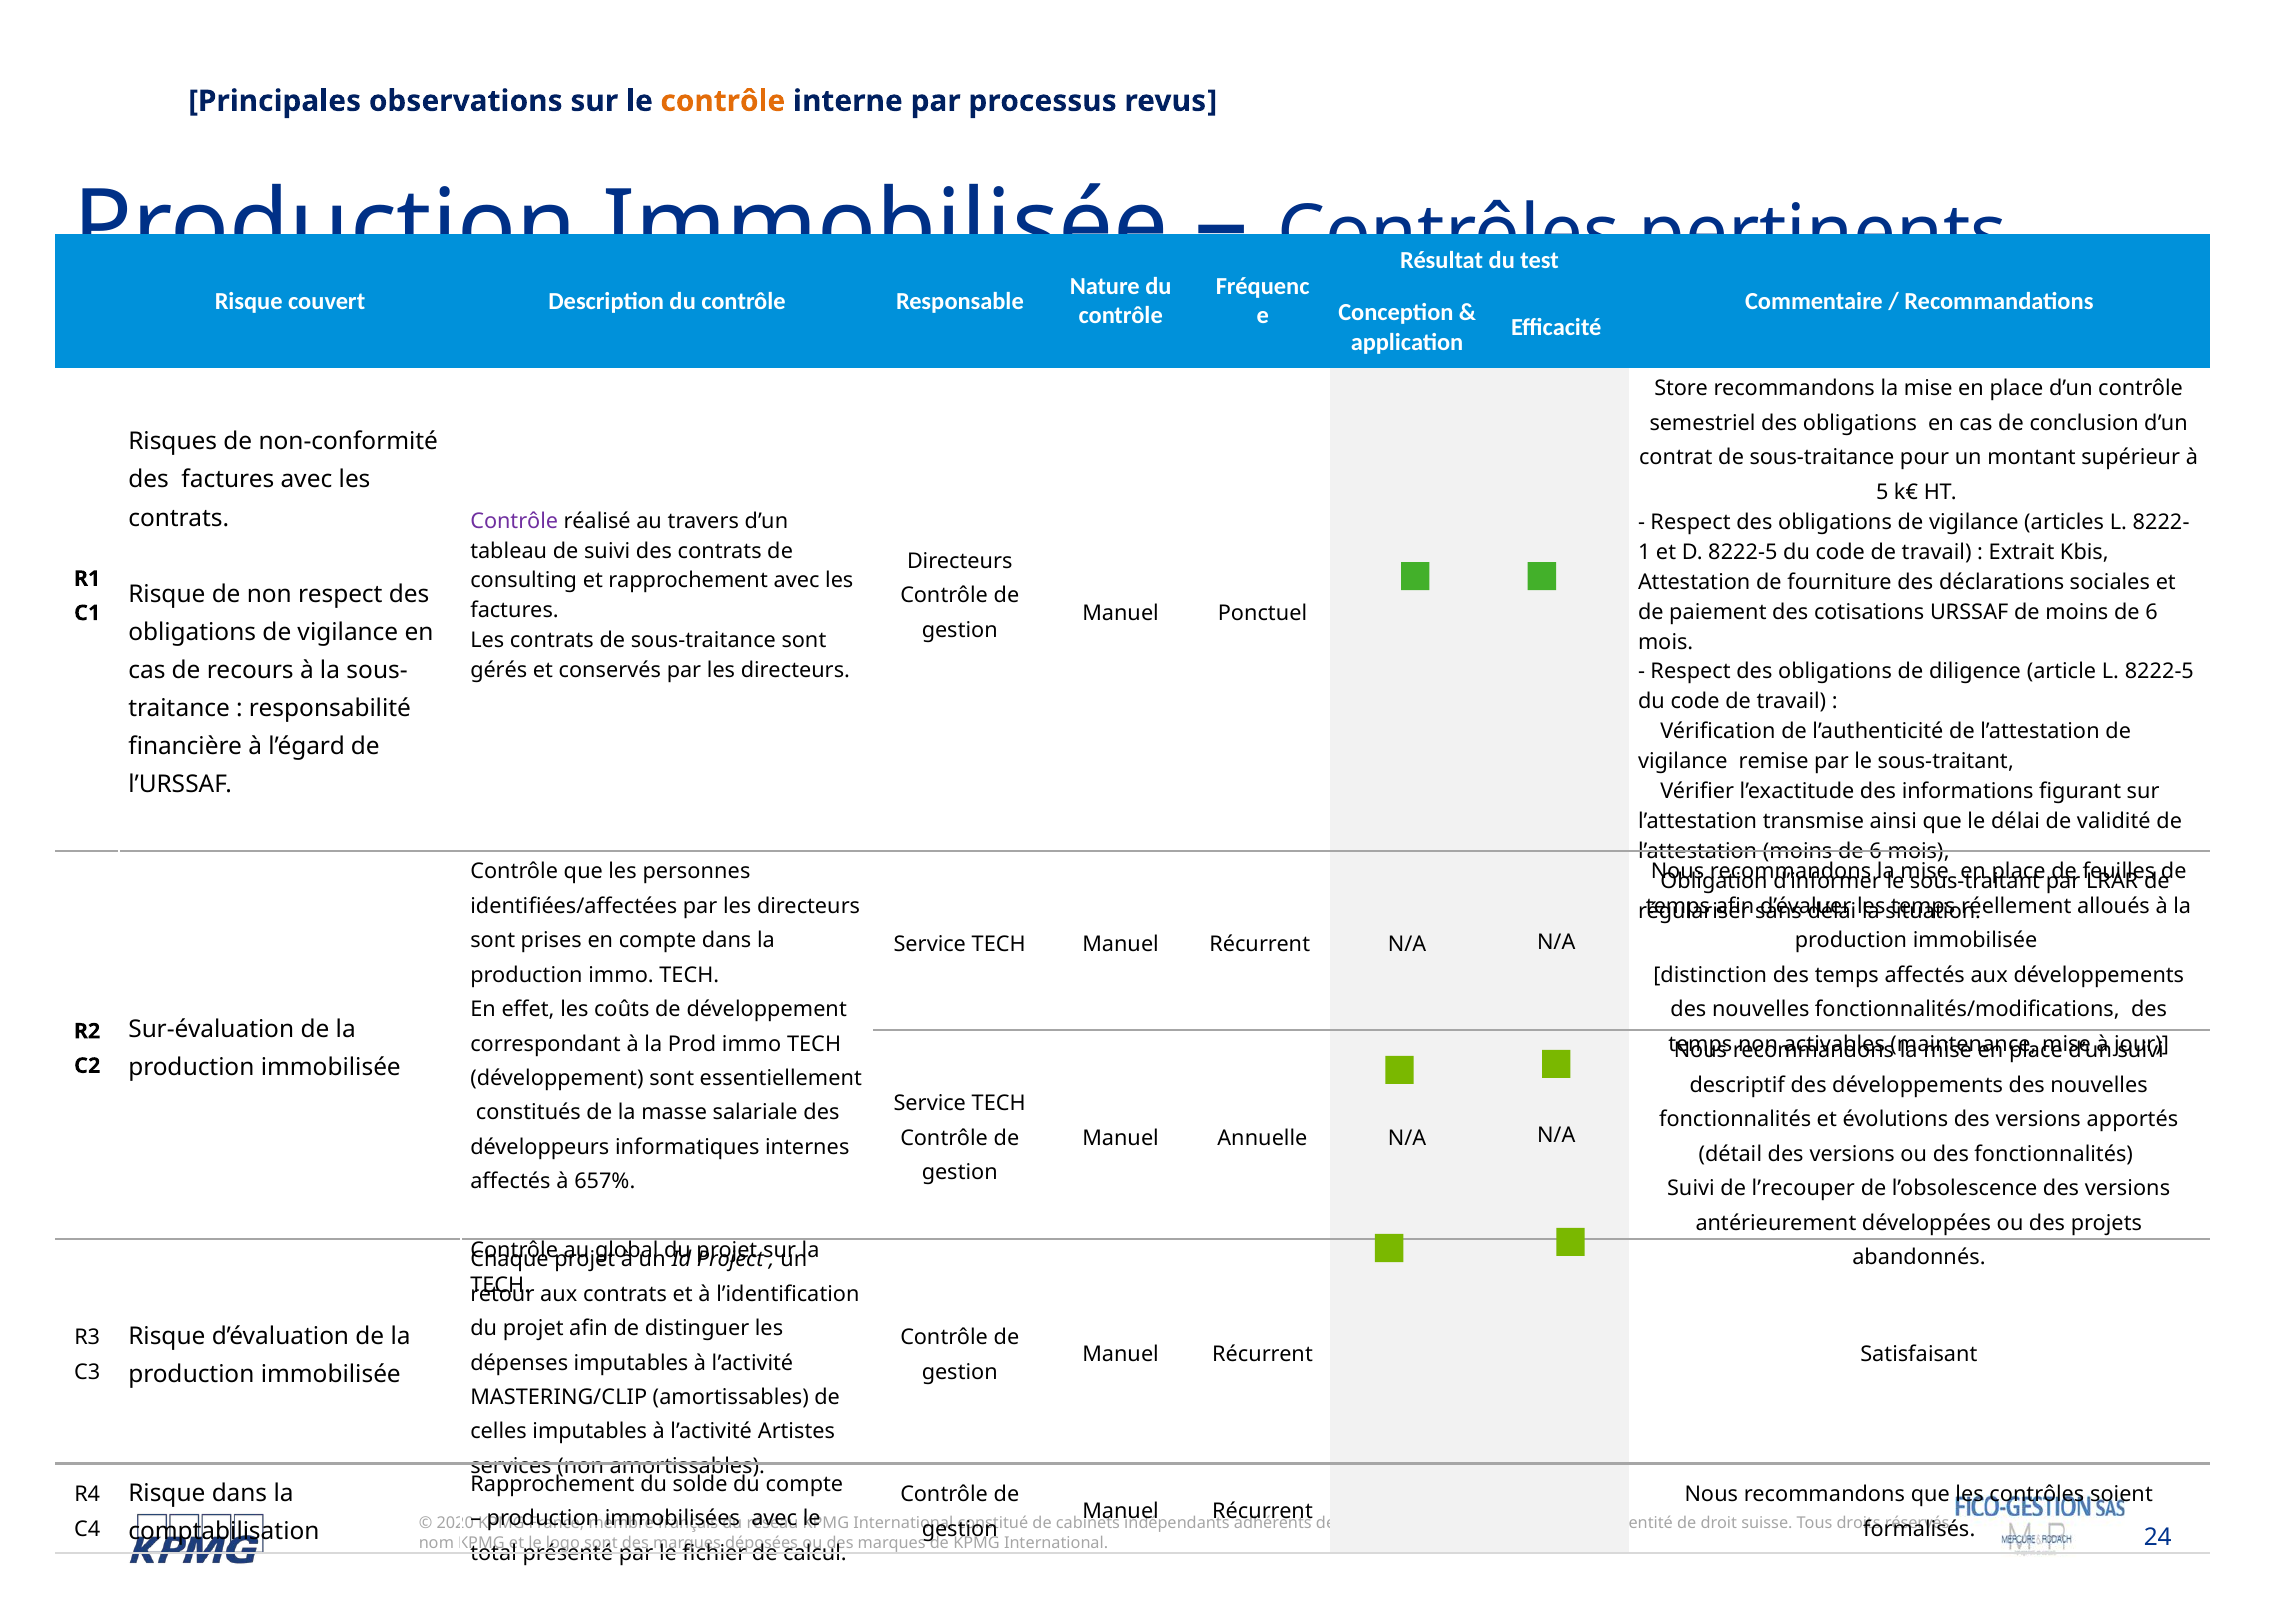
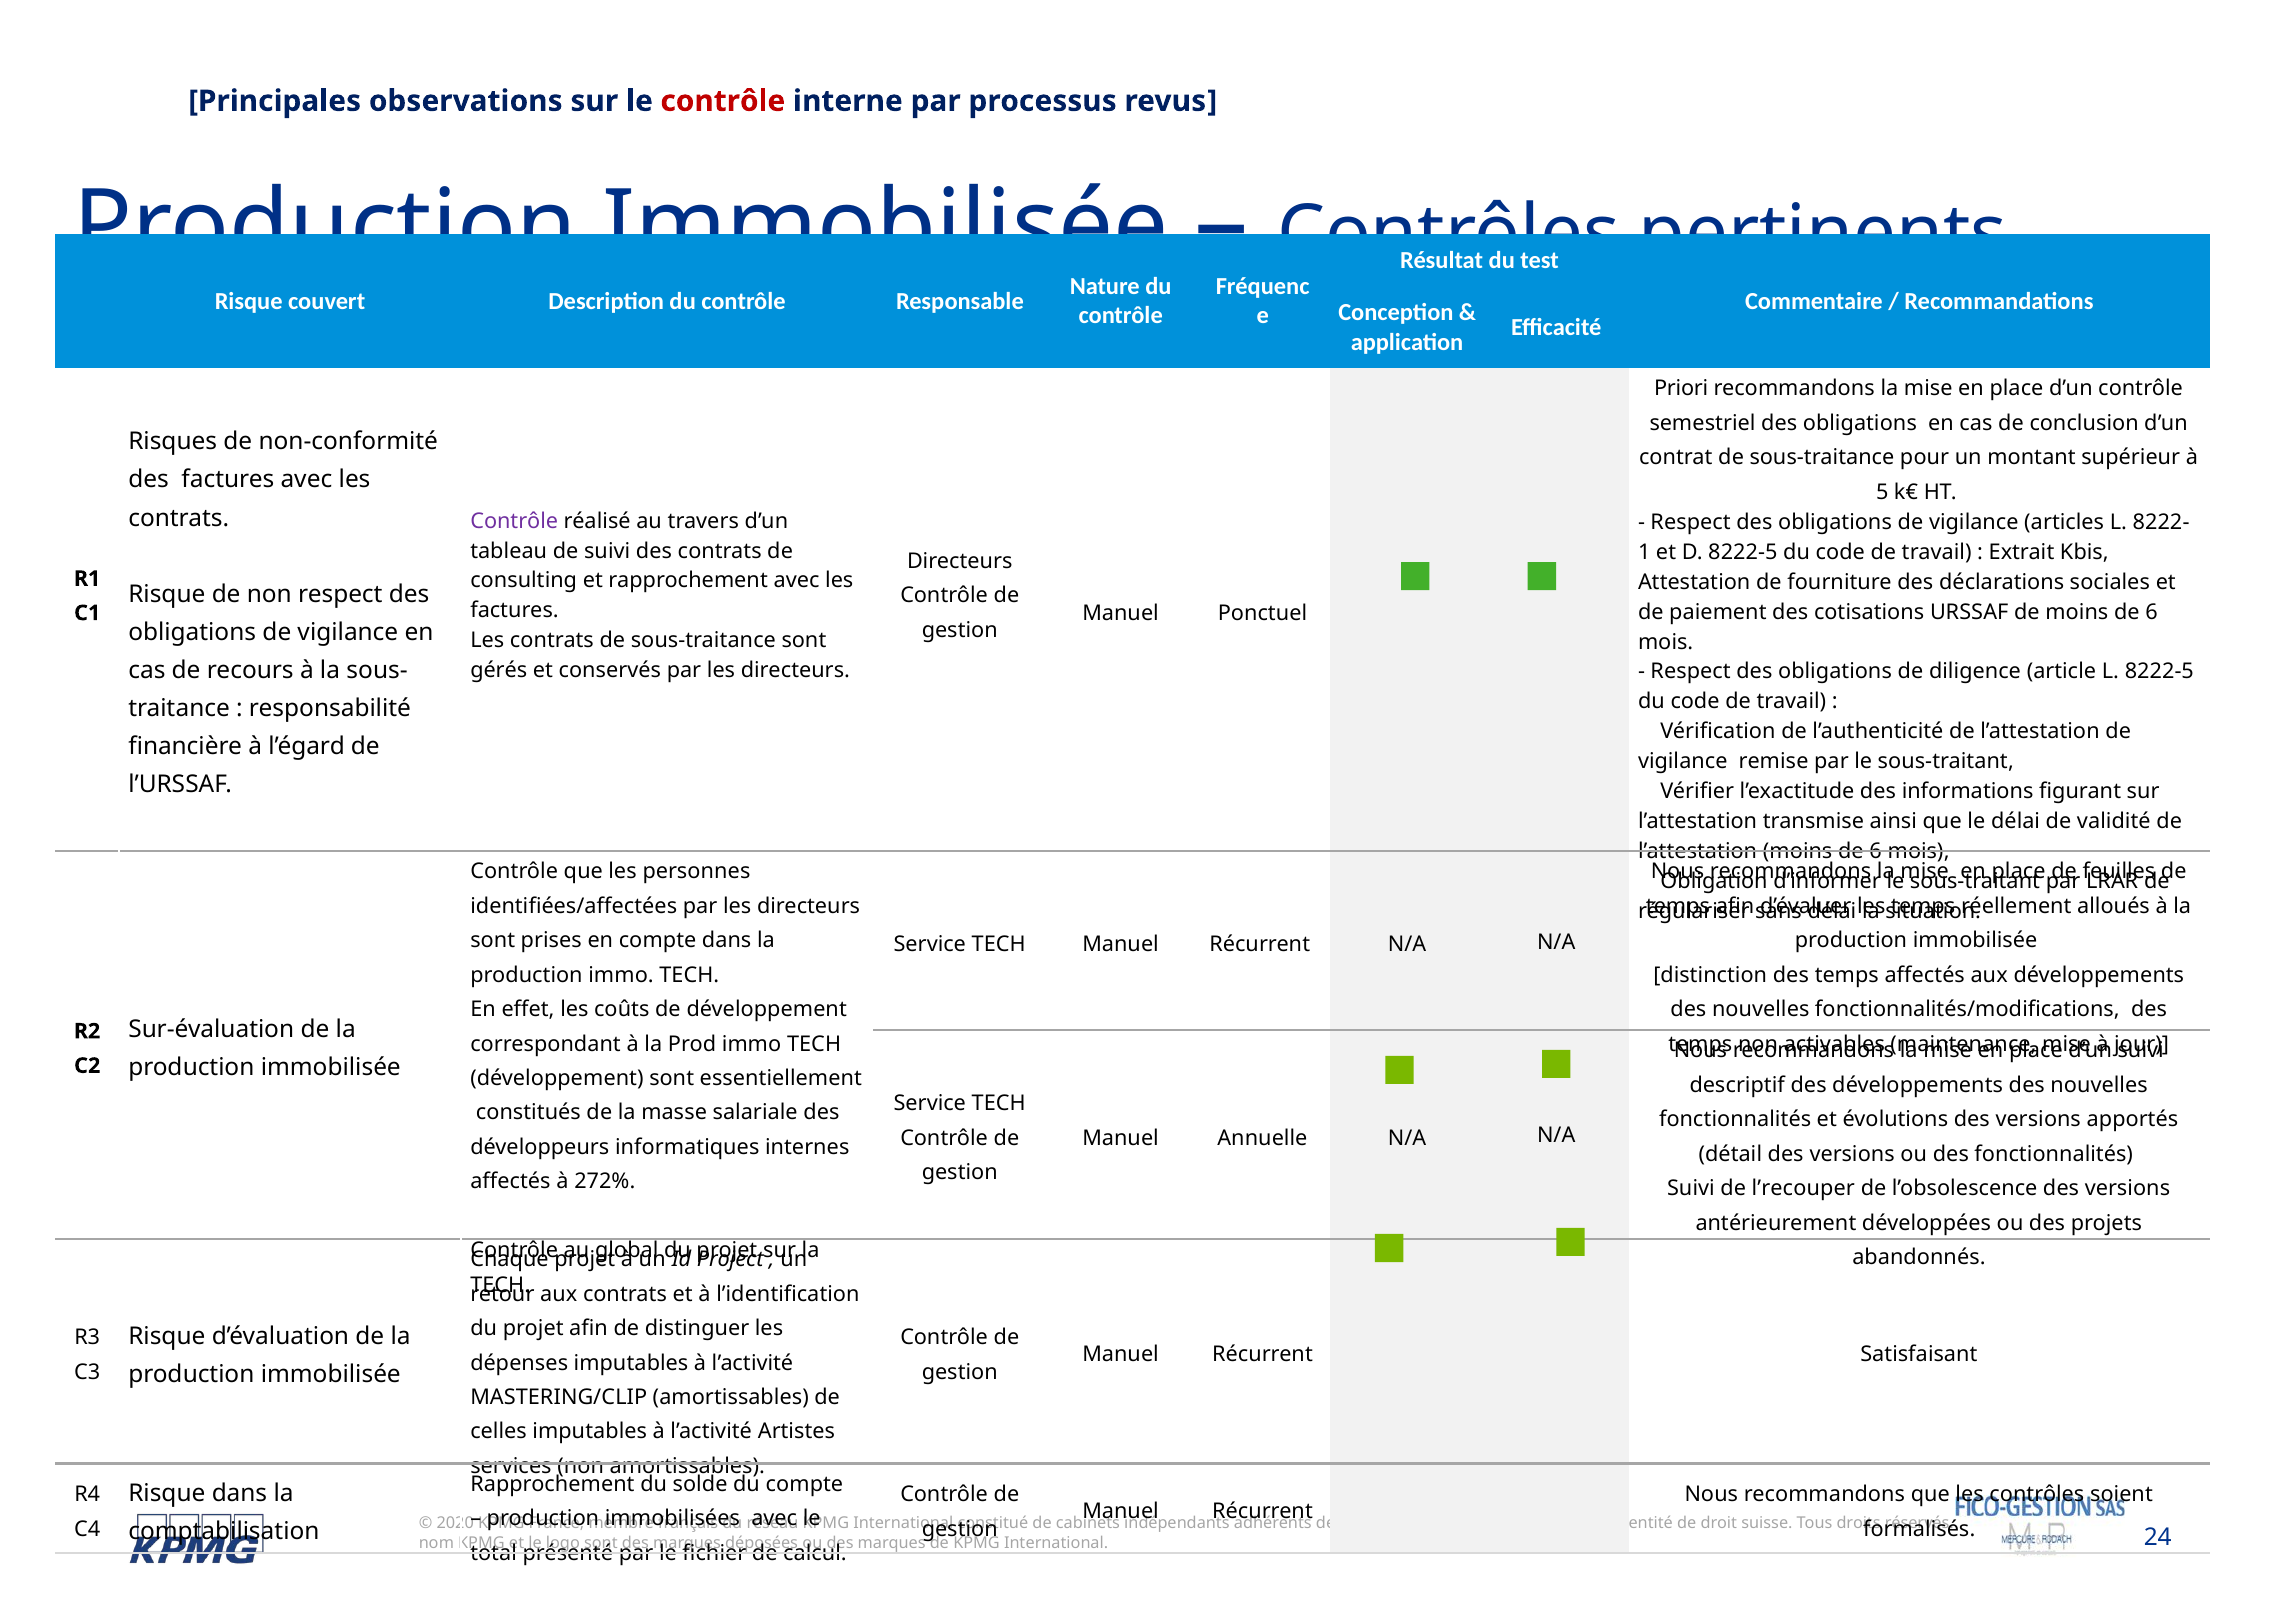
contrôle at (723, 101) colour: orange -> red
Store: Store -> Priori
657%: 657% -> 272%
